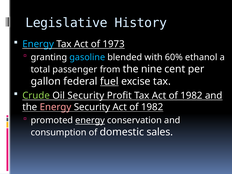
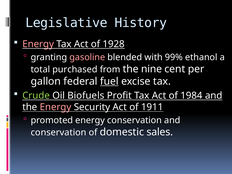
Energy at (38, 44) colour: light blue -> pink
1973: 1973 -> 1928
gasoline colour: light blue -> pink
60%: 60% -> 99%
passenger: passenger -> purchased
Oil Security: Security -> Biofuels
Tax Act of 1982: 1982 -> 1984
Security Act of 1982: 1982 -> 1911
energy at (90, 120) underline: present -> none
consumption at (59, 132): consumption -> conservation
